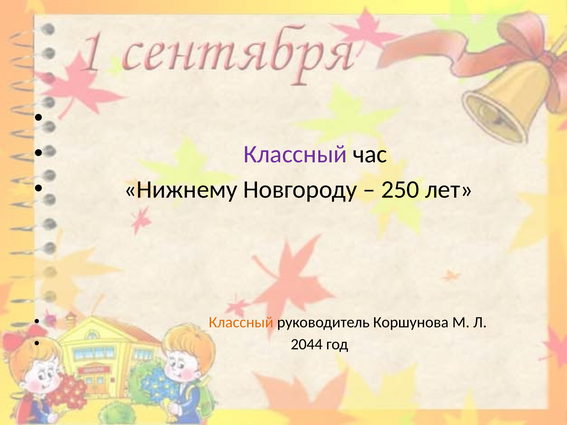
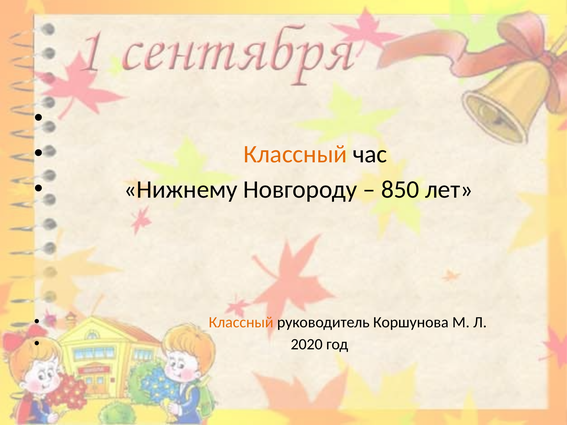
Классный at (295, 154) colour: purple -> orange
250: 250 -> 850
2044: 2044 -> 2020
